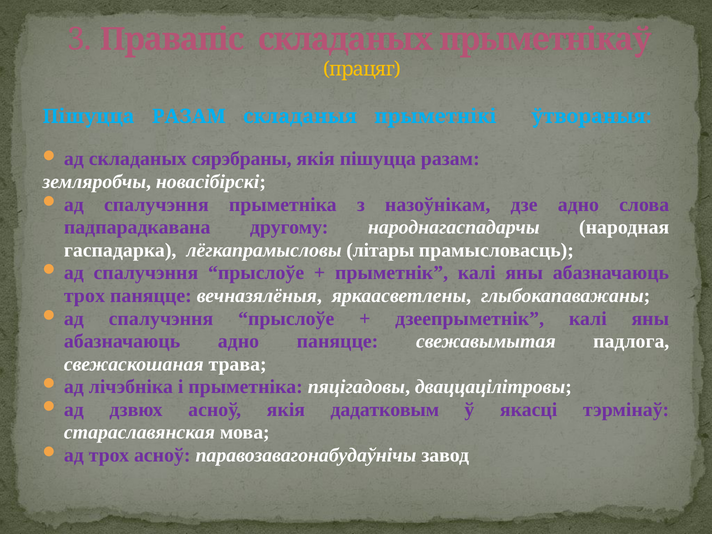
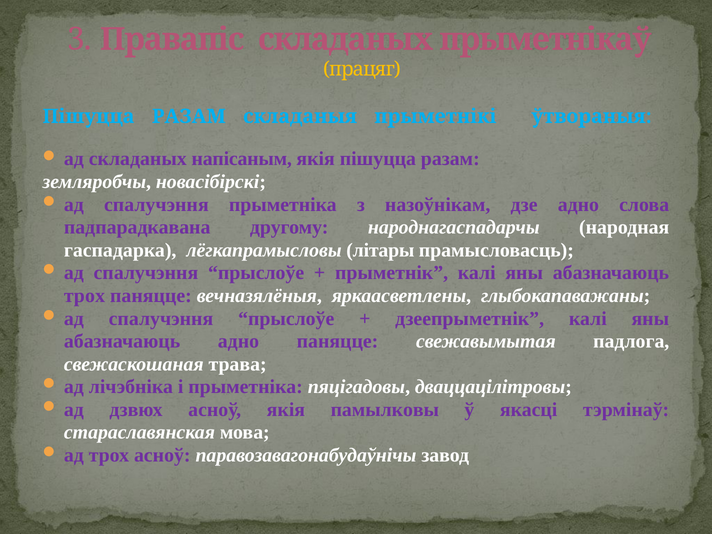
сярэбраны: сярэбраны -> напісаным
дадатковым: дадатковым -> памылковы
